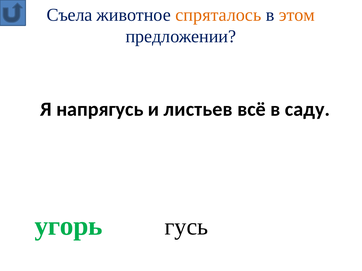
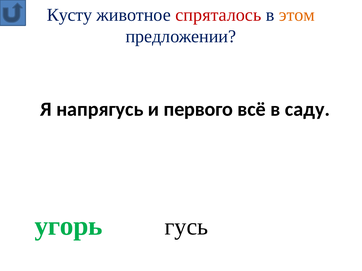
Съела: Съела -> Кусту
спряталось colour: orange -> red
листьев: листьев -> первого
